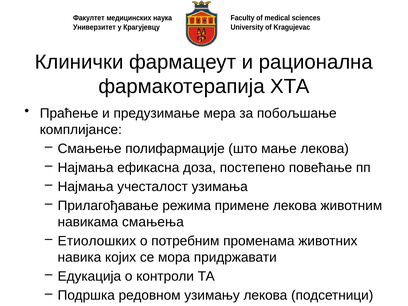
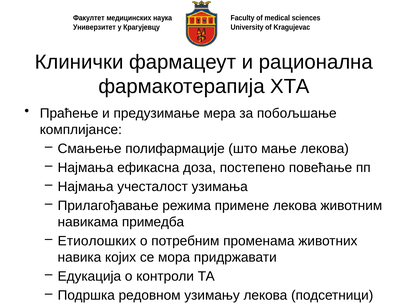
смањења: смањења -> примедба
